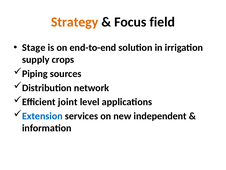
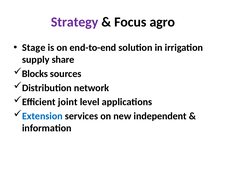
Strategy colour: orange -> purple
field: field -> agro
crops: crops -> share
Piping: Piping -> Blocks
